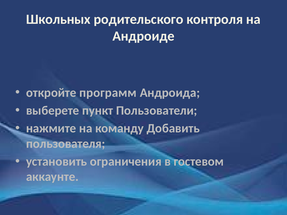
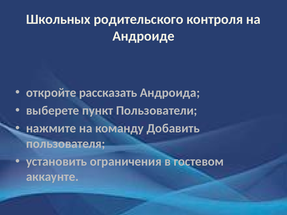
программ: программ -> рассказать
